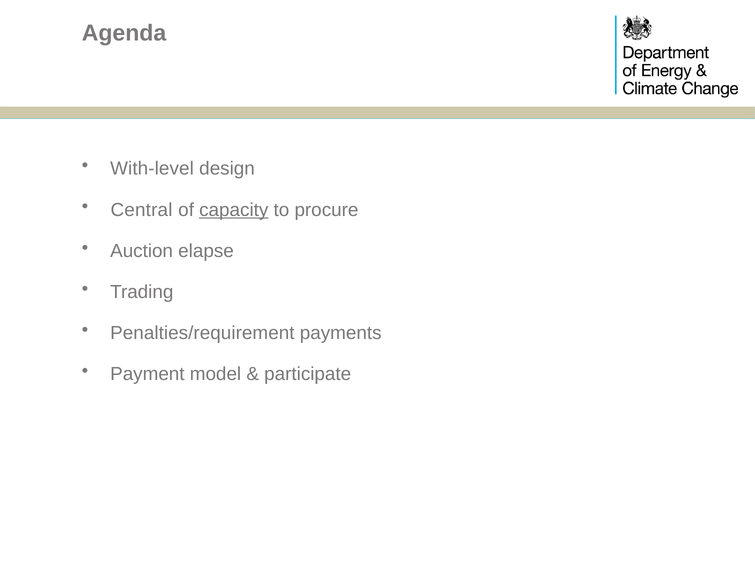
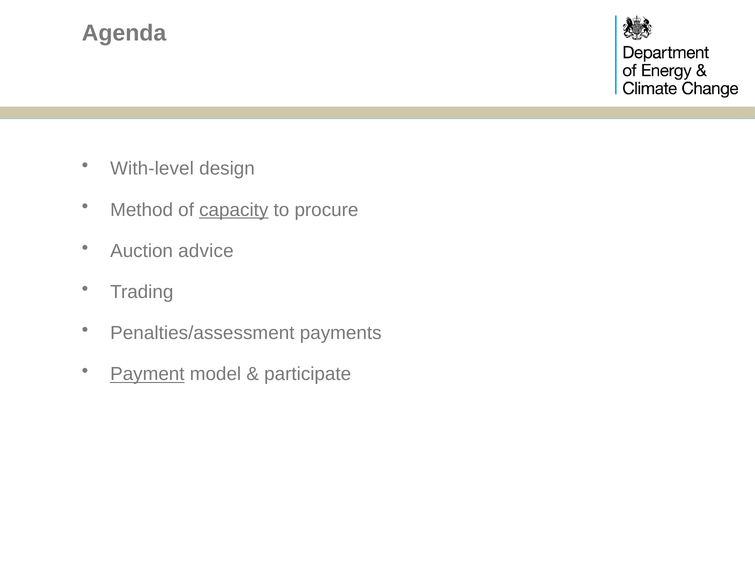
Central: Central -> Method
elapse: elapse -> advice
Penalties/requirement: Penalties/requirement -> Penalties/assessment
Payment underline: none -> present
